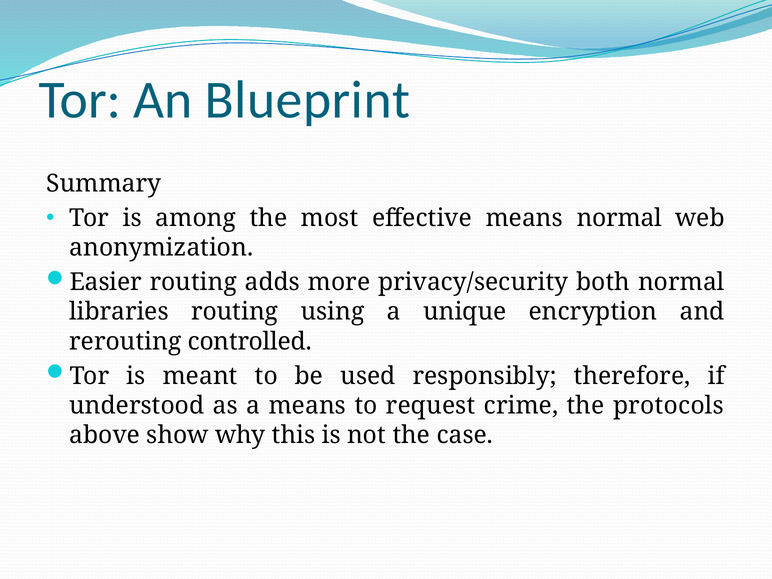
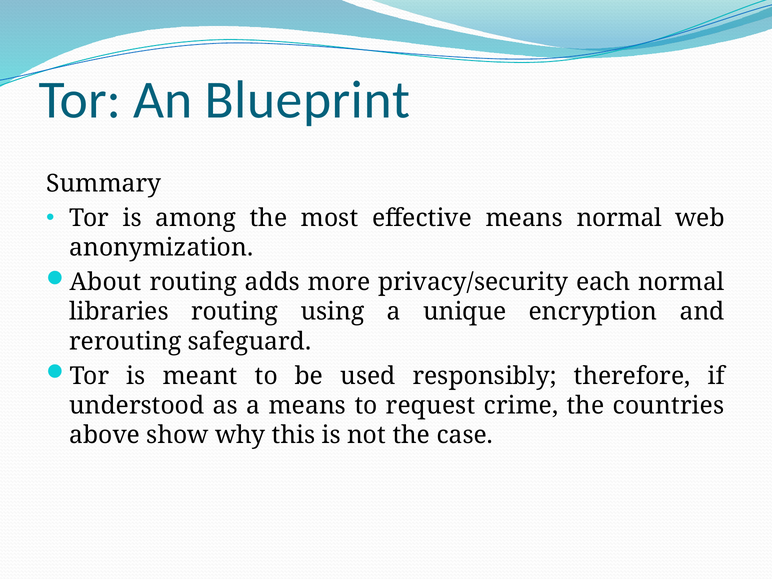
Easier: Easier -> About
both: both -> each
controlled: controlled -> safeguard
protocols: protocols -> countries
